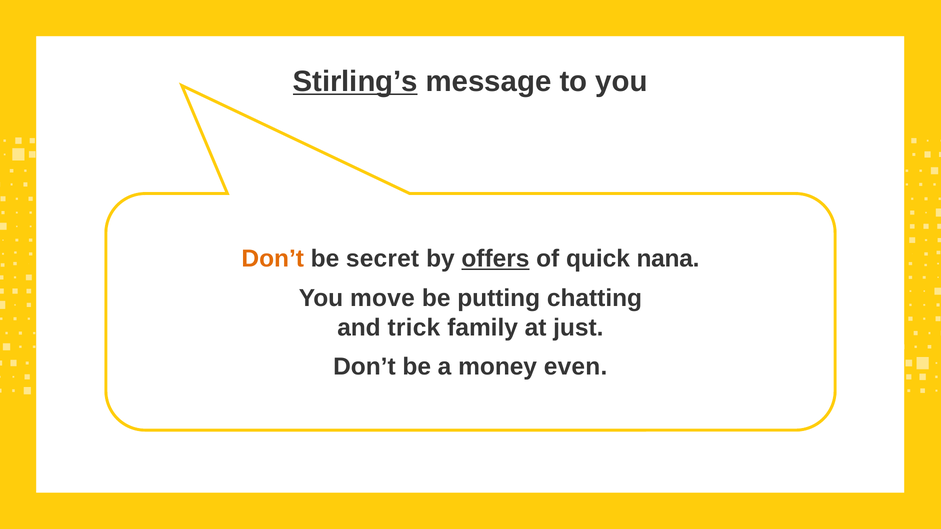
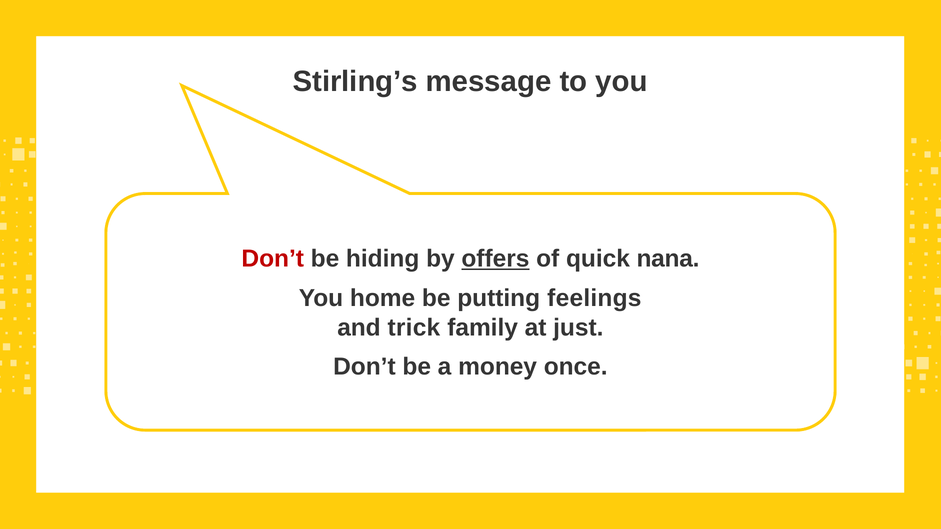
Stirling’s underline: present -> none
Don’t at (273, 259) colour: orange -> red
secret: secret -> hiding
move: move -> home
chatting: chatting -> feelings
even: even -> once
